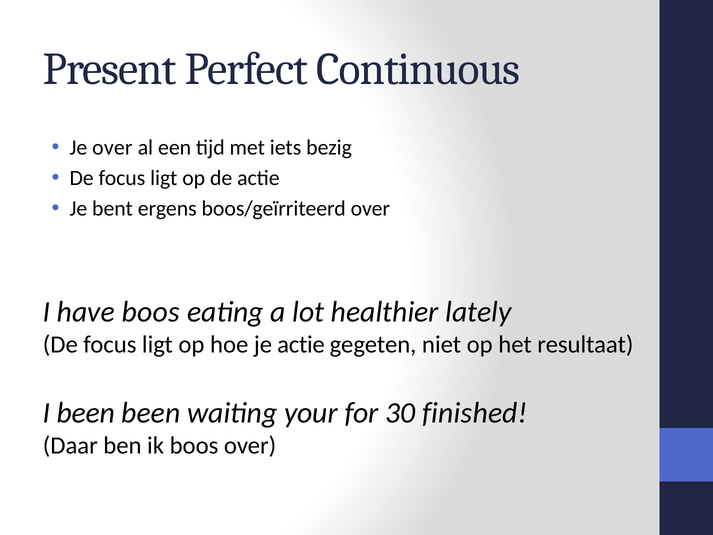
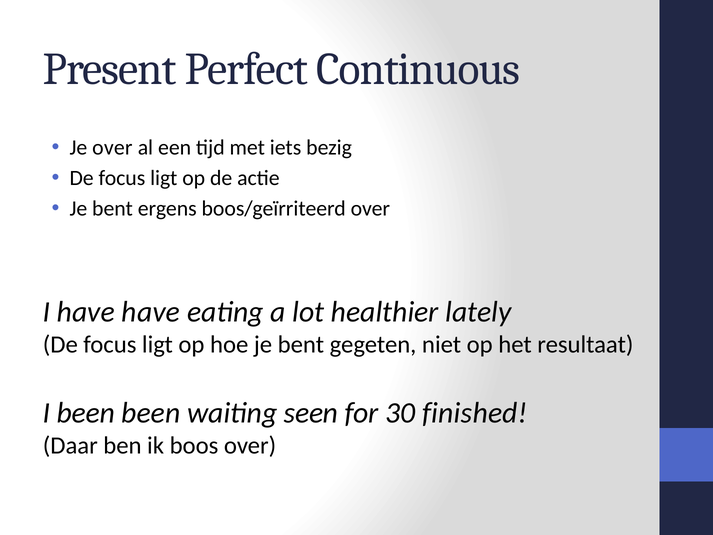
have boos: boos -> have
hoe je actie: actie -> bent
your: your -> seen
